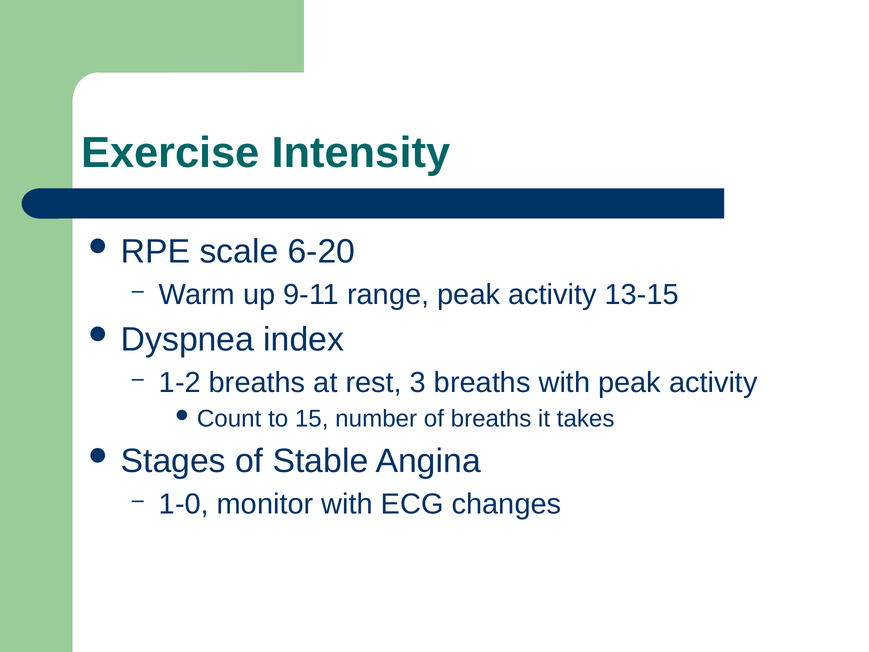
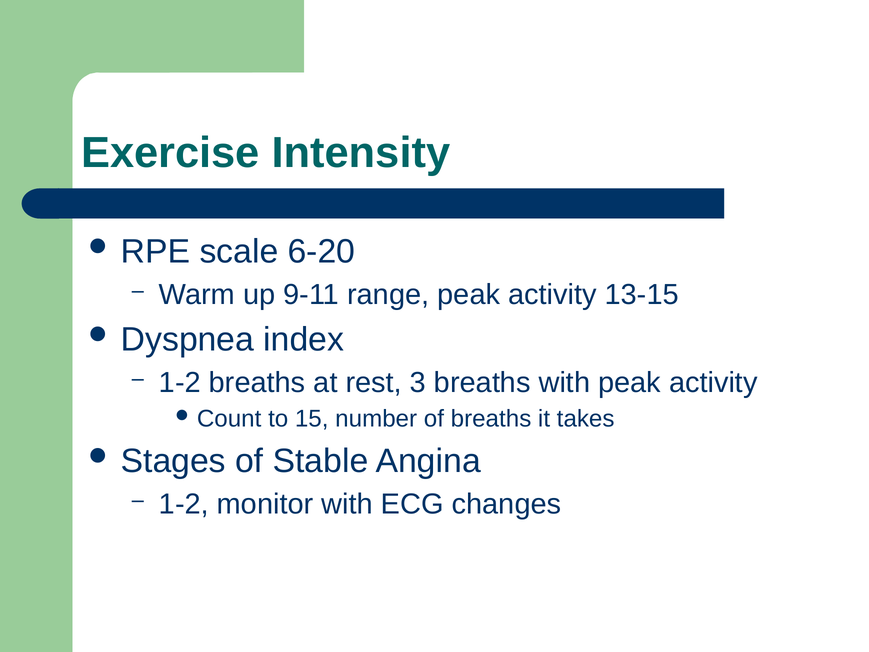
1-0 at (184, 504): 1-0 -> 1-2
